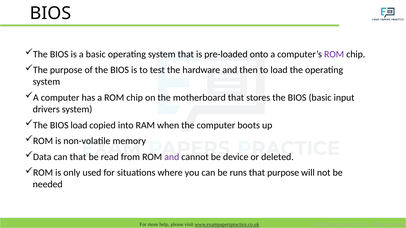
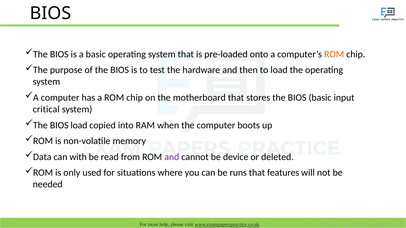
ROM at (334, 54) colour: purple -> orange
drivers: drivers -> critical
can that: that -> with
that purpose: purpose -> features
